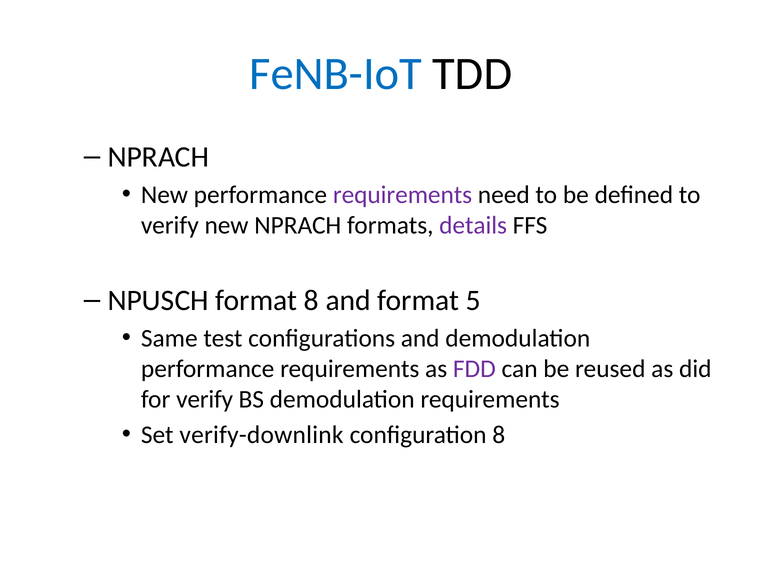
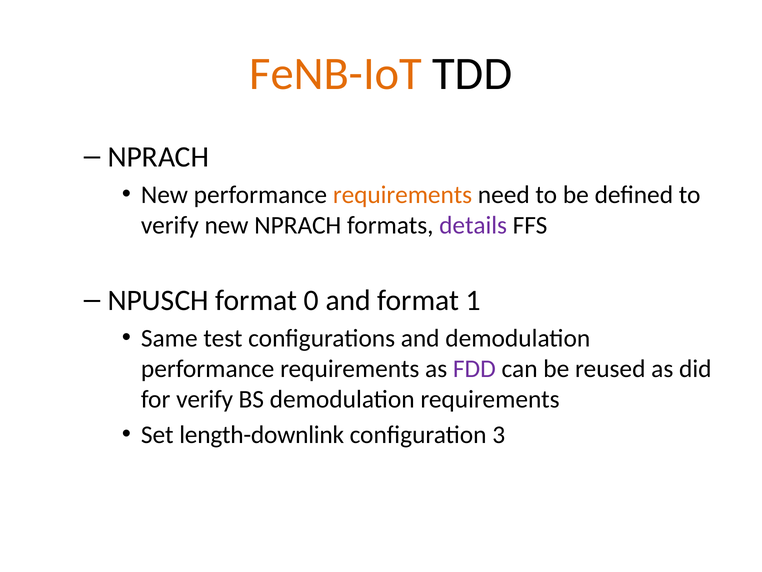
FeNB-IoT colour: blue -> orange
requirements at (403, 195) colour: purple -> orange
format 8: 8 -> 0
5: 5 -> 1
verify-downlink: verify-downlink -> length-downlink
configuration 8: 8 -> 3
